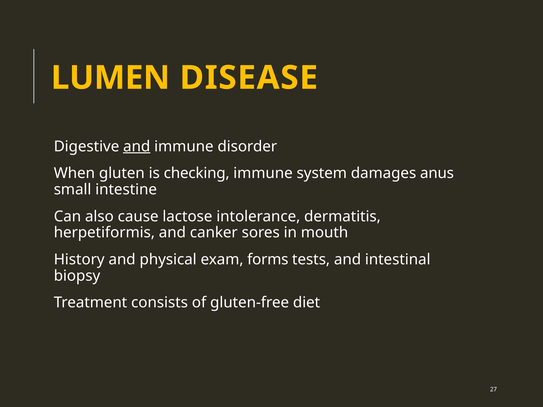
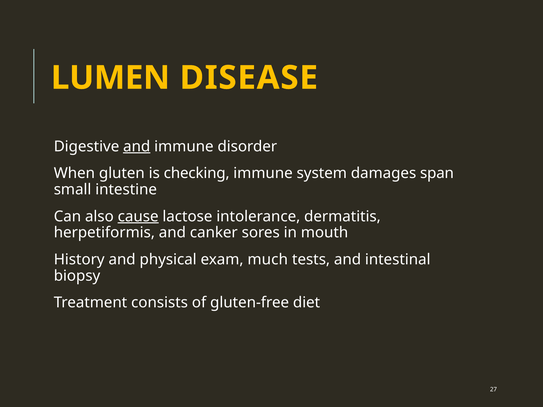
anus: anus -> span
cause underline: none -> present
forms: forms -> much
